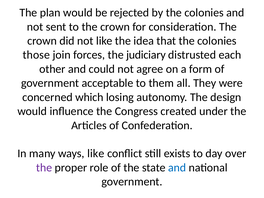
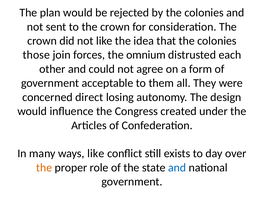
judiciary: judiciary -> omnium
which: which -> direct
the at (44, 168) colour: purple -> orange
